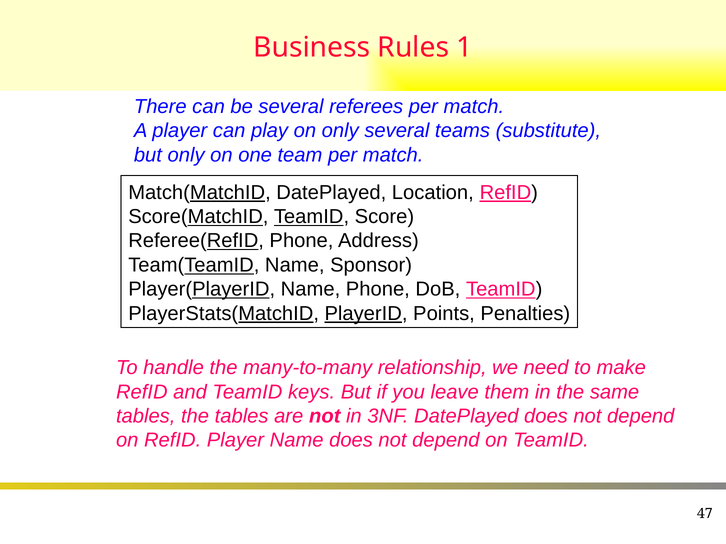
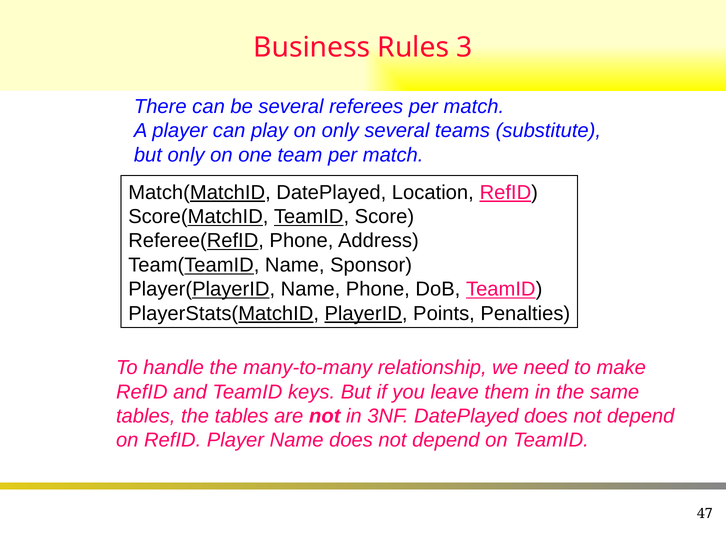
1: 1 -> 3
